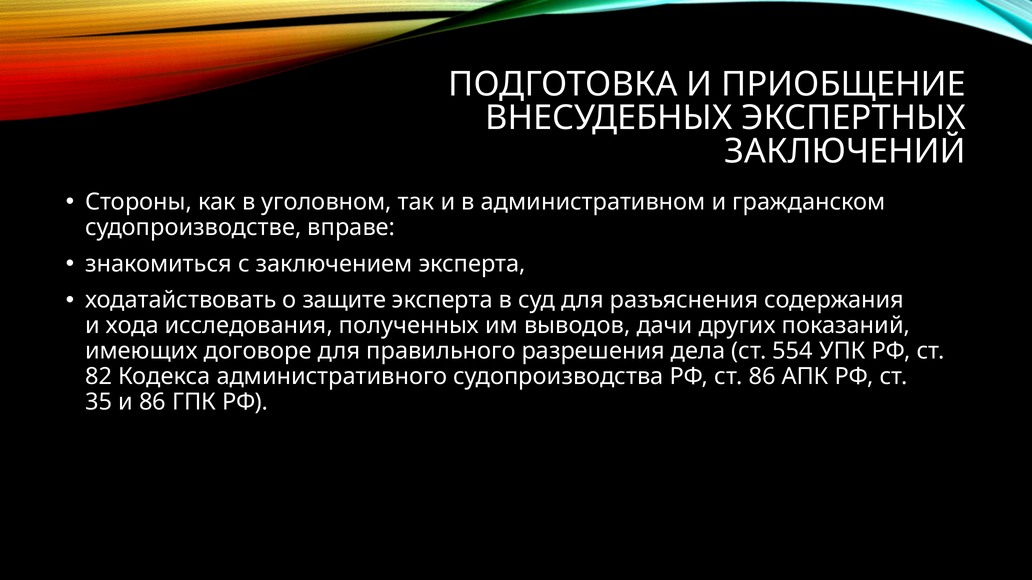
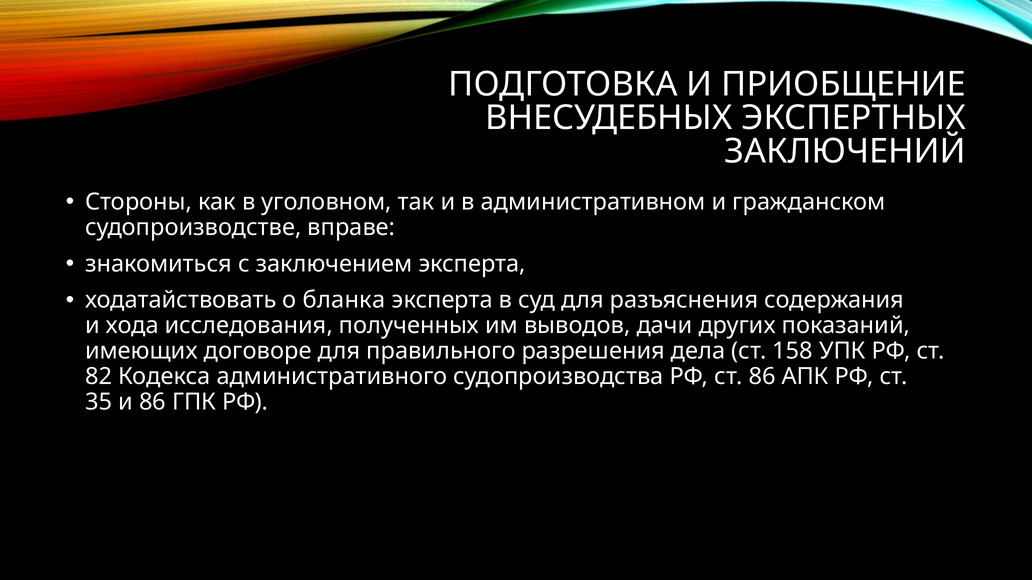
защите: защите -> бланка
554: 554 -> 158
